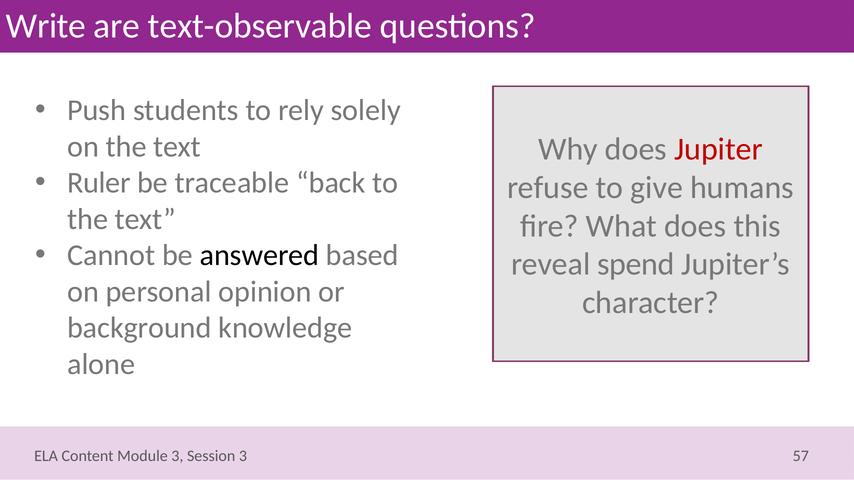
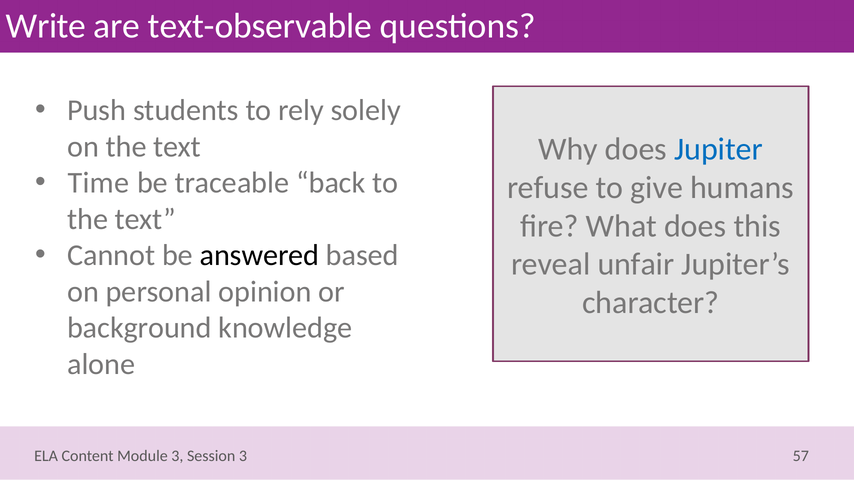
Jupiter colour: red -> blue
Ruler: Ruler -> Time
spend: spend -> unfair
